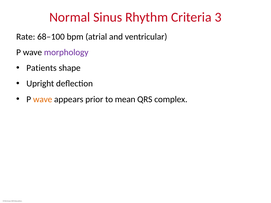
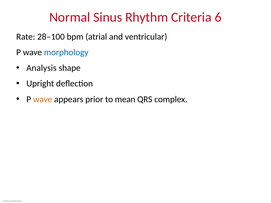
3: 3 -> 6
68‒100: 68‒100 -> 28‒100
morphology colour: purple -> blue
Patients: Patients -> Analysis
